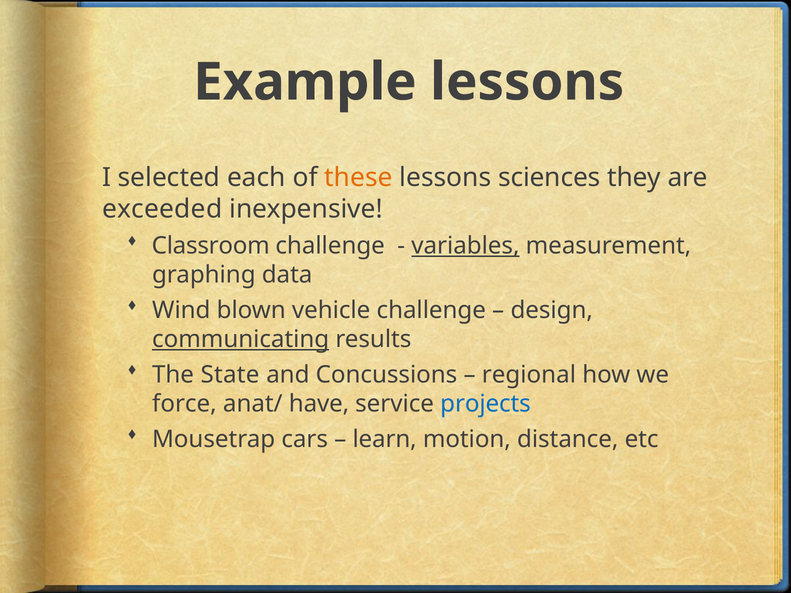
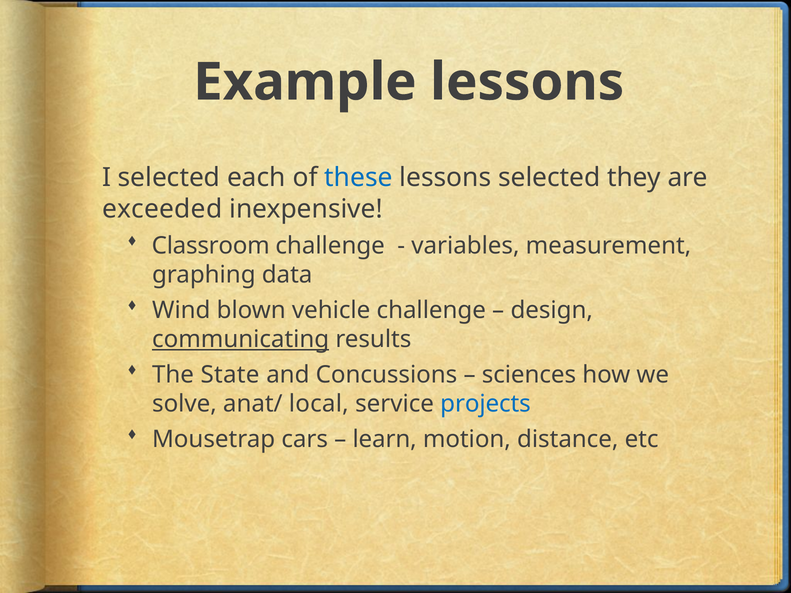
these colour: orange -> blue
lessons sciences: sciences -> selected
variables underline: present -> none
regional: regional -> sciences
force: force -> solve
have: have -> local
